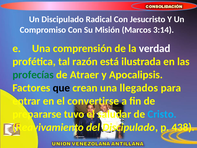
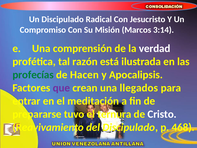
Atraer: Atraer -> Hacen
que colour: black -> purple
convertirse: convertirse -> meditación
saludar: saludar -> ternura
Cristo colour: light blue -> white
438: 438 -> 468
